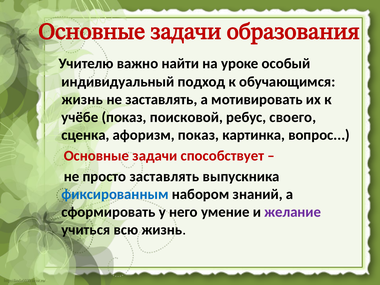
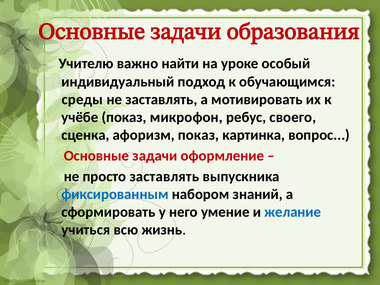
жизнь at (82, 100): жизнь -> среды
поисковой: поисковой -> микрофон
способствует: способствует -> оформление
желание colour: purple -> blue
